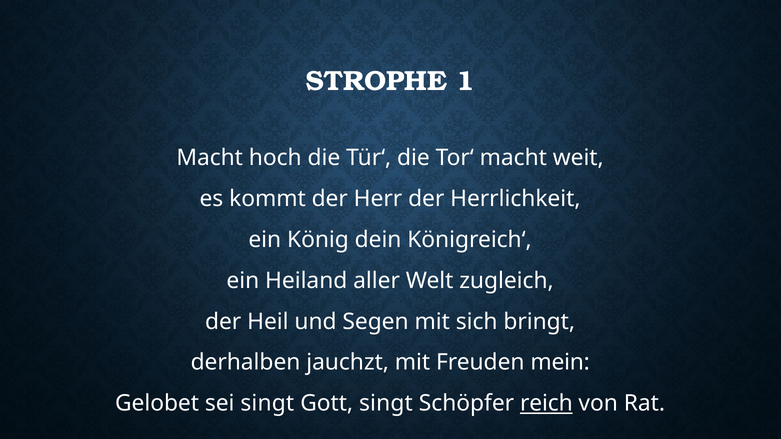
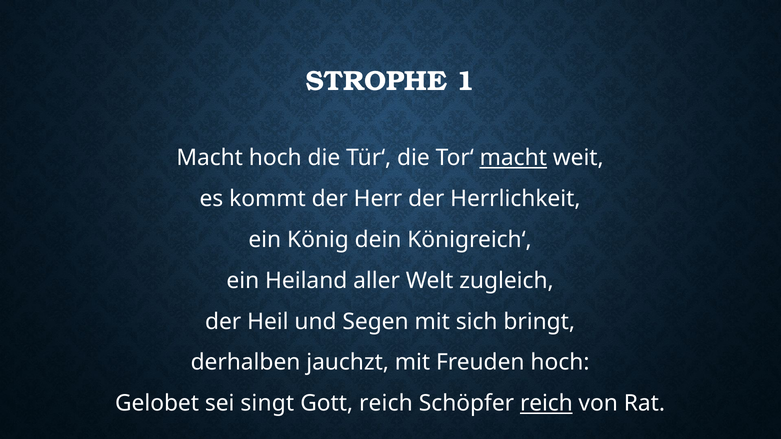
macht at (513, 158) underline: none -> present
Freuden mein: mein -> hoch
Gott singt: singt -> reich
